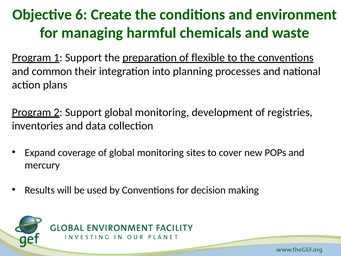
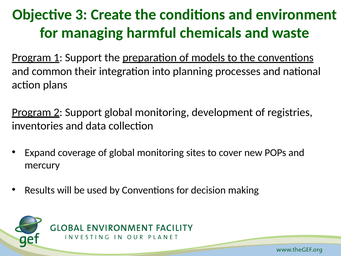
6: 6 -> 3
flexible: flexible -> models
